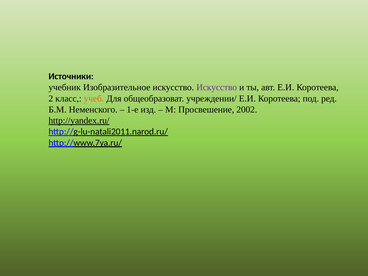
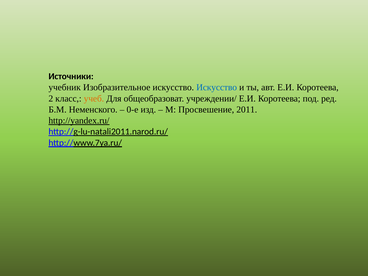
Искусство at (217, 87) colour: purple -> blue
1-е: 1-е -> 0-е
2002: 2002 -> 2011
